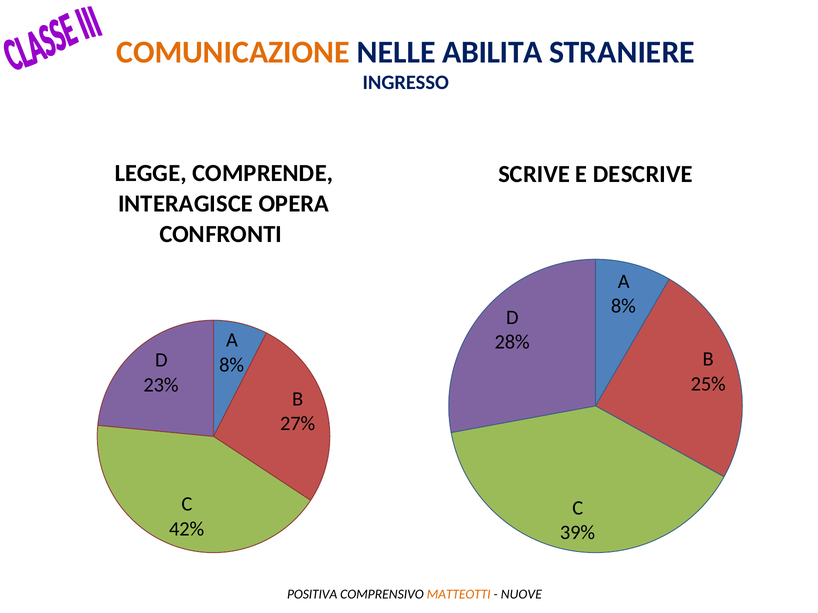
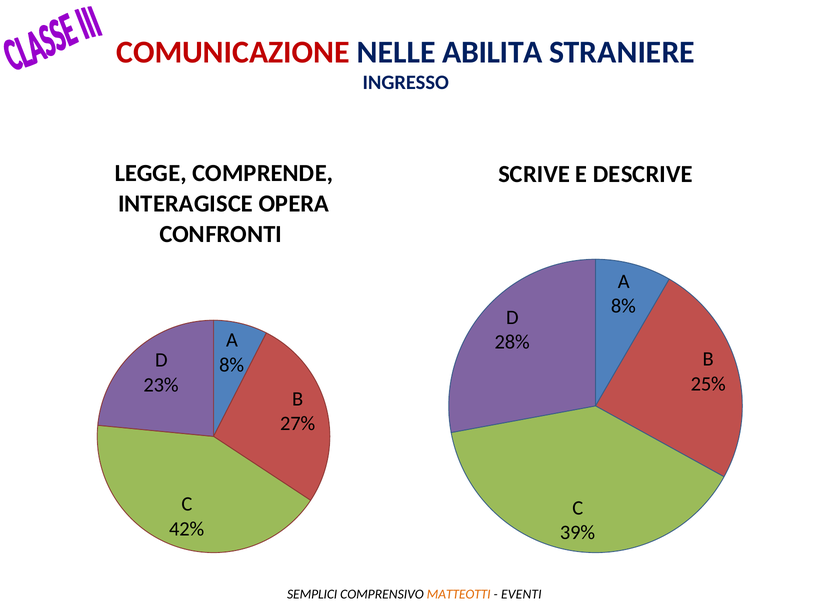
COMUNICAZIONE colour: orange -> red
POSITIVA: POSITIVA -> SEMPLICI
NUOVE: NUOVE -> EVENTI
